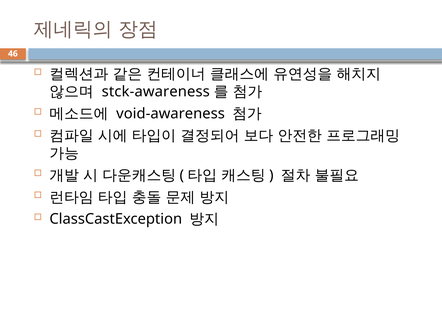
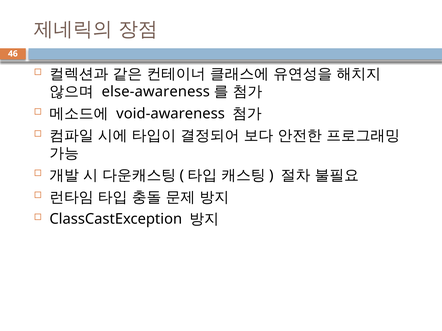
stck-awareness: stck-awareness -> else-awareness
